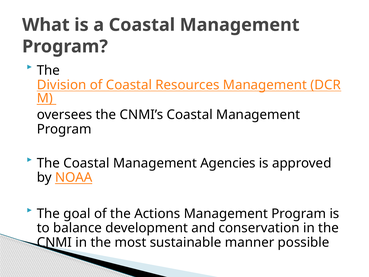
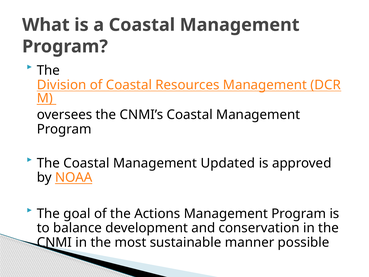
Agencies: Agencies -> Updated
